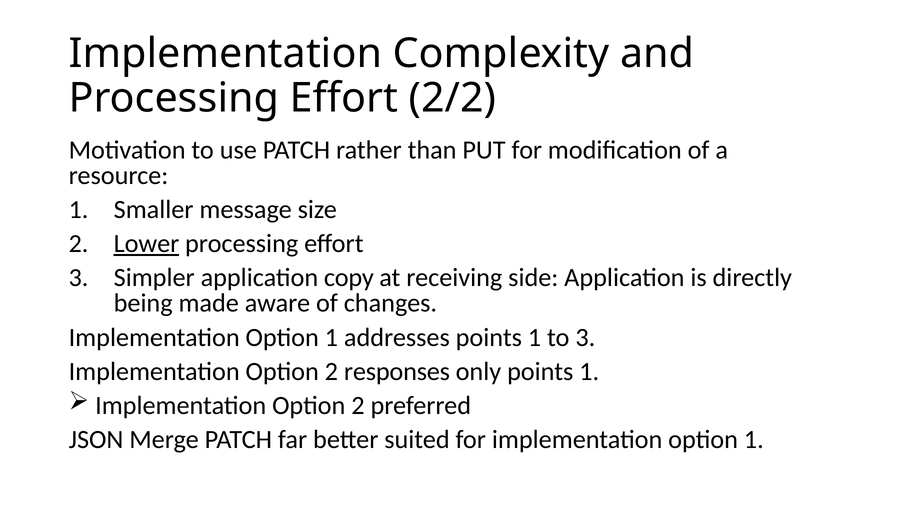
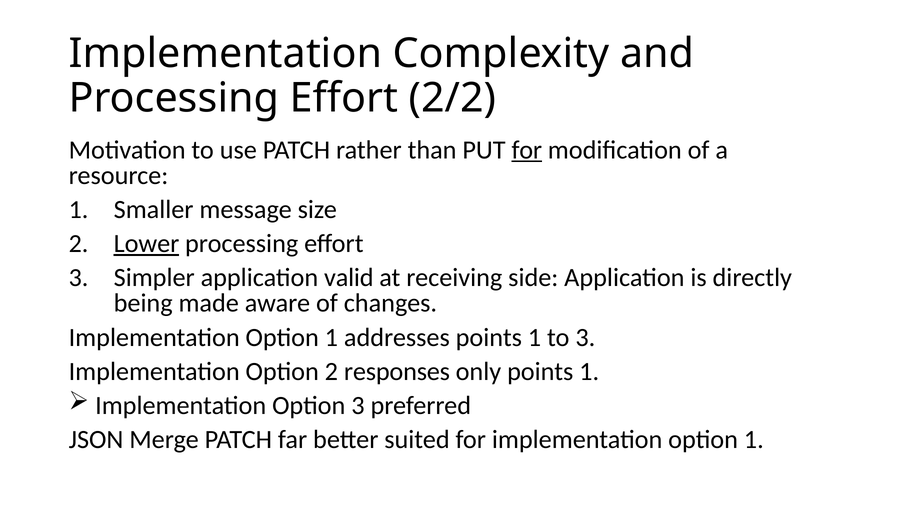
for at (527, 150) underline: none -> present
copy: copy -> valid
2 at (358, 405): 2 -> 3
